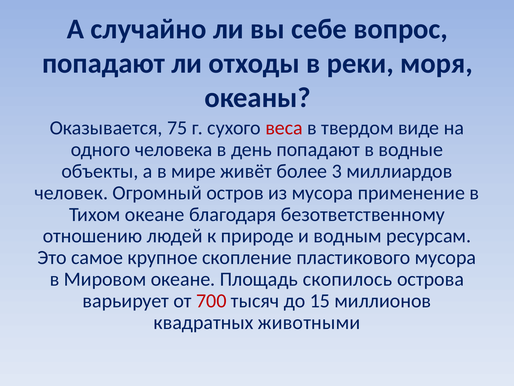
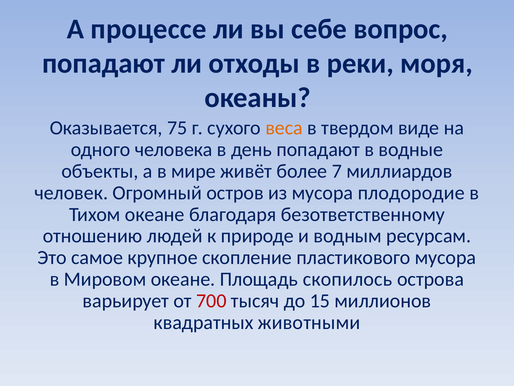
случайно: случайно -> процессе
веса colour: red -> orange
3: 3 -> 7
применение: применение -> плодородие
